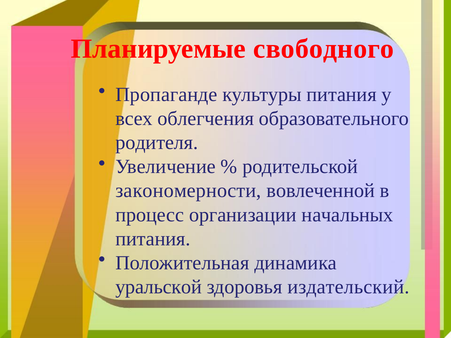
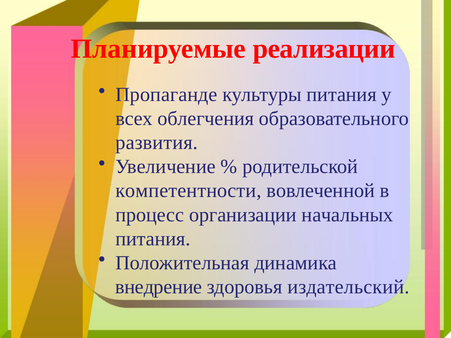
свободного: свободного -> реализации
родителя: родителя -> развития
закономерности: закономерности -> компетентности
уральской: уральской -> внедрение
